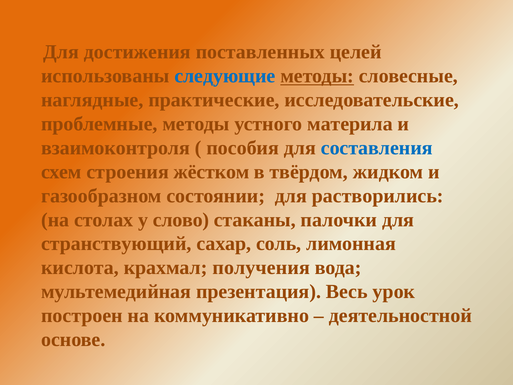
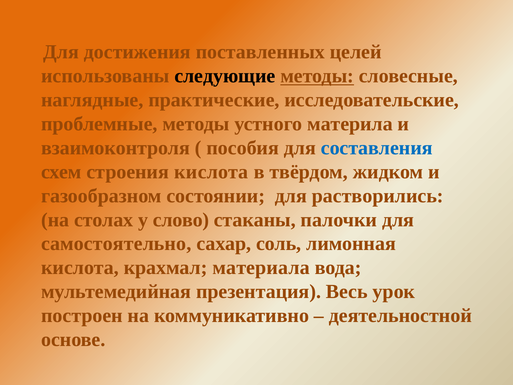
следующие colour: blue -> black
строения жёстком: жёстком -> кислота
странствующий: странствующий -> самостоятельно
получения: получения -> материала
